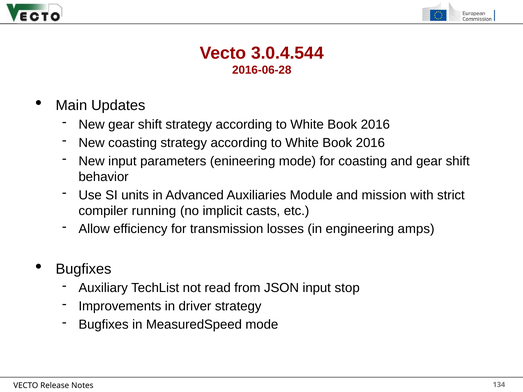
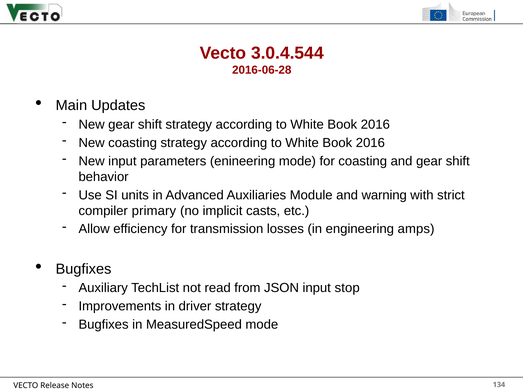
mission: mission -> warning
running: running -> primary
